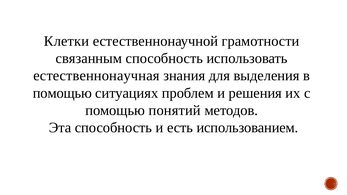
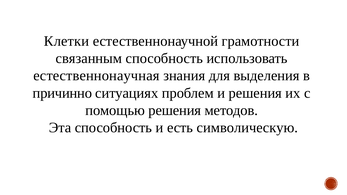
помощью at (62, 93): помощью -> причинно
помощью понятий: понятий -> решения
использованием: использованием -> символическую
